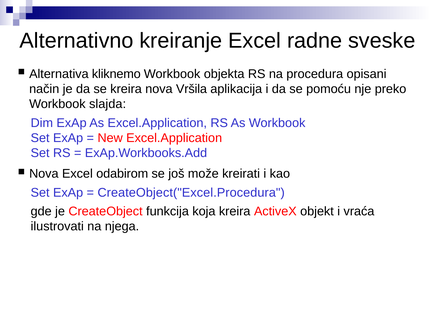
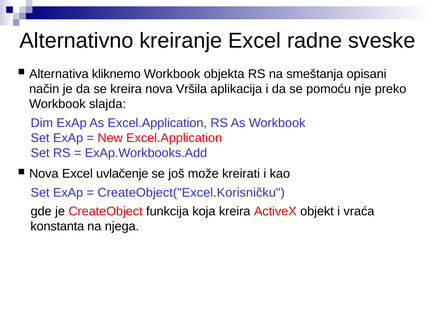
procedura: procedura -> smeštanja
odabirom: odabirom -> uvlačenje
CreateObject("Excel.Procedura: CreateObject("Excel.Procedura -> CreateObject("Excel.Korisničku
ilustrovati: ilustrovati -> konstanta
